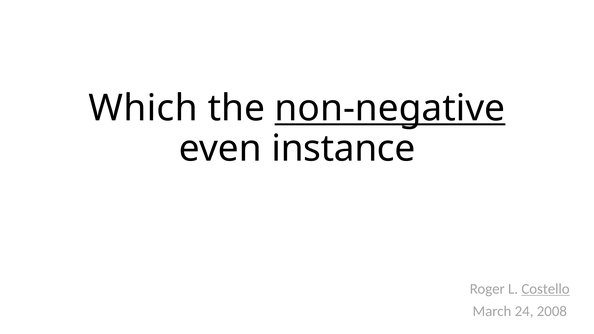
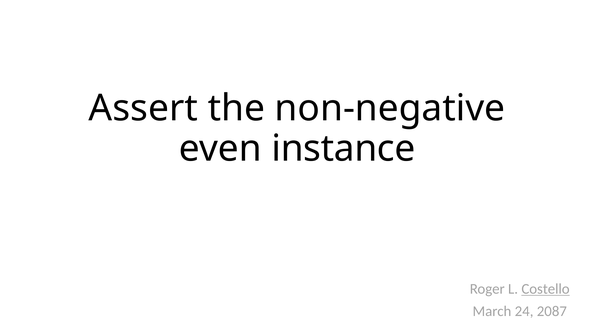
Which: Which -> Assert
non-negative underline: present -> none
2008: 2008 -> 2087
